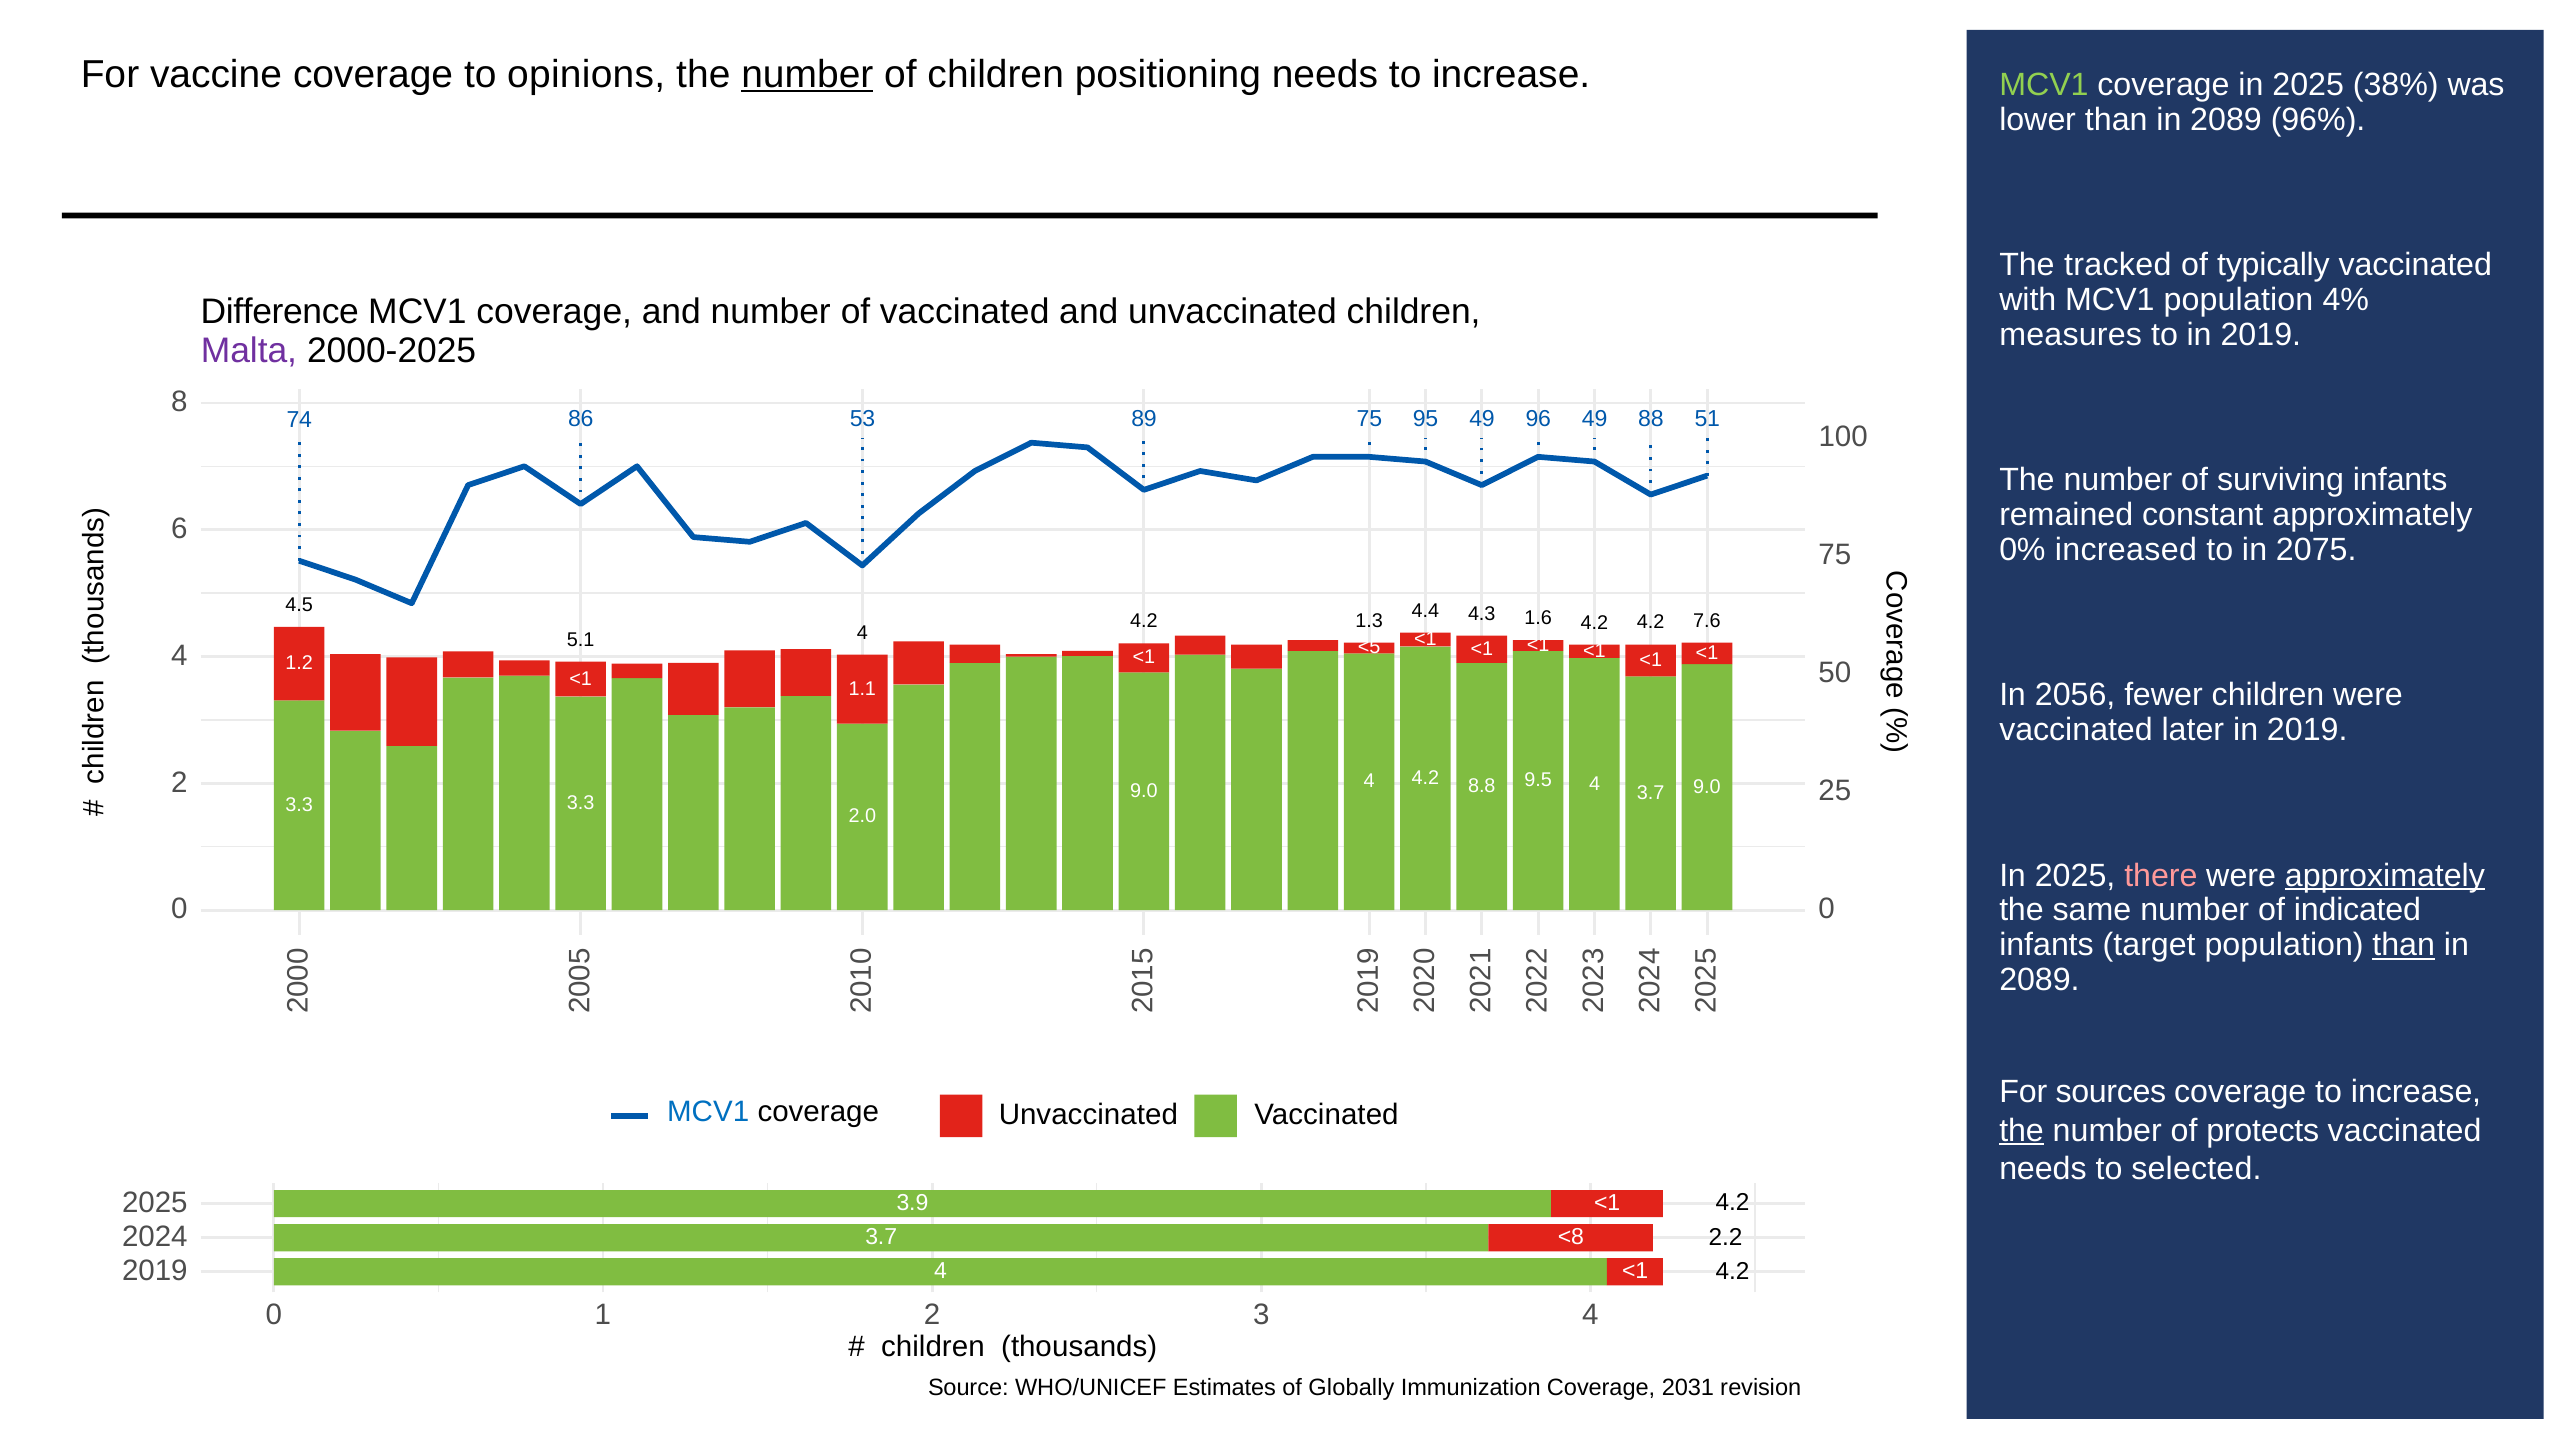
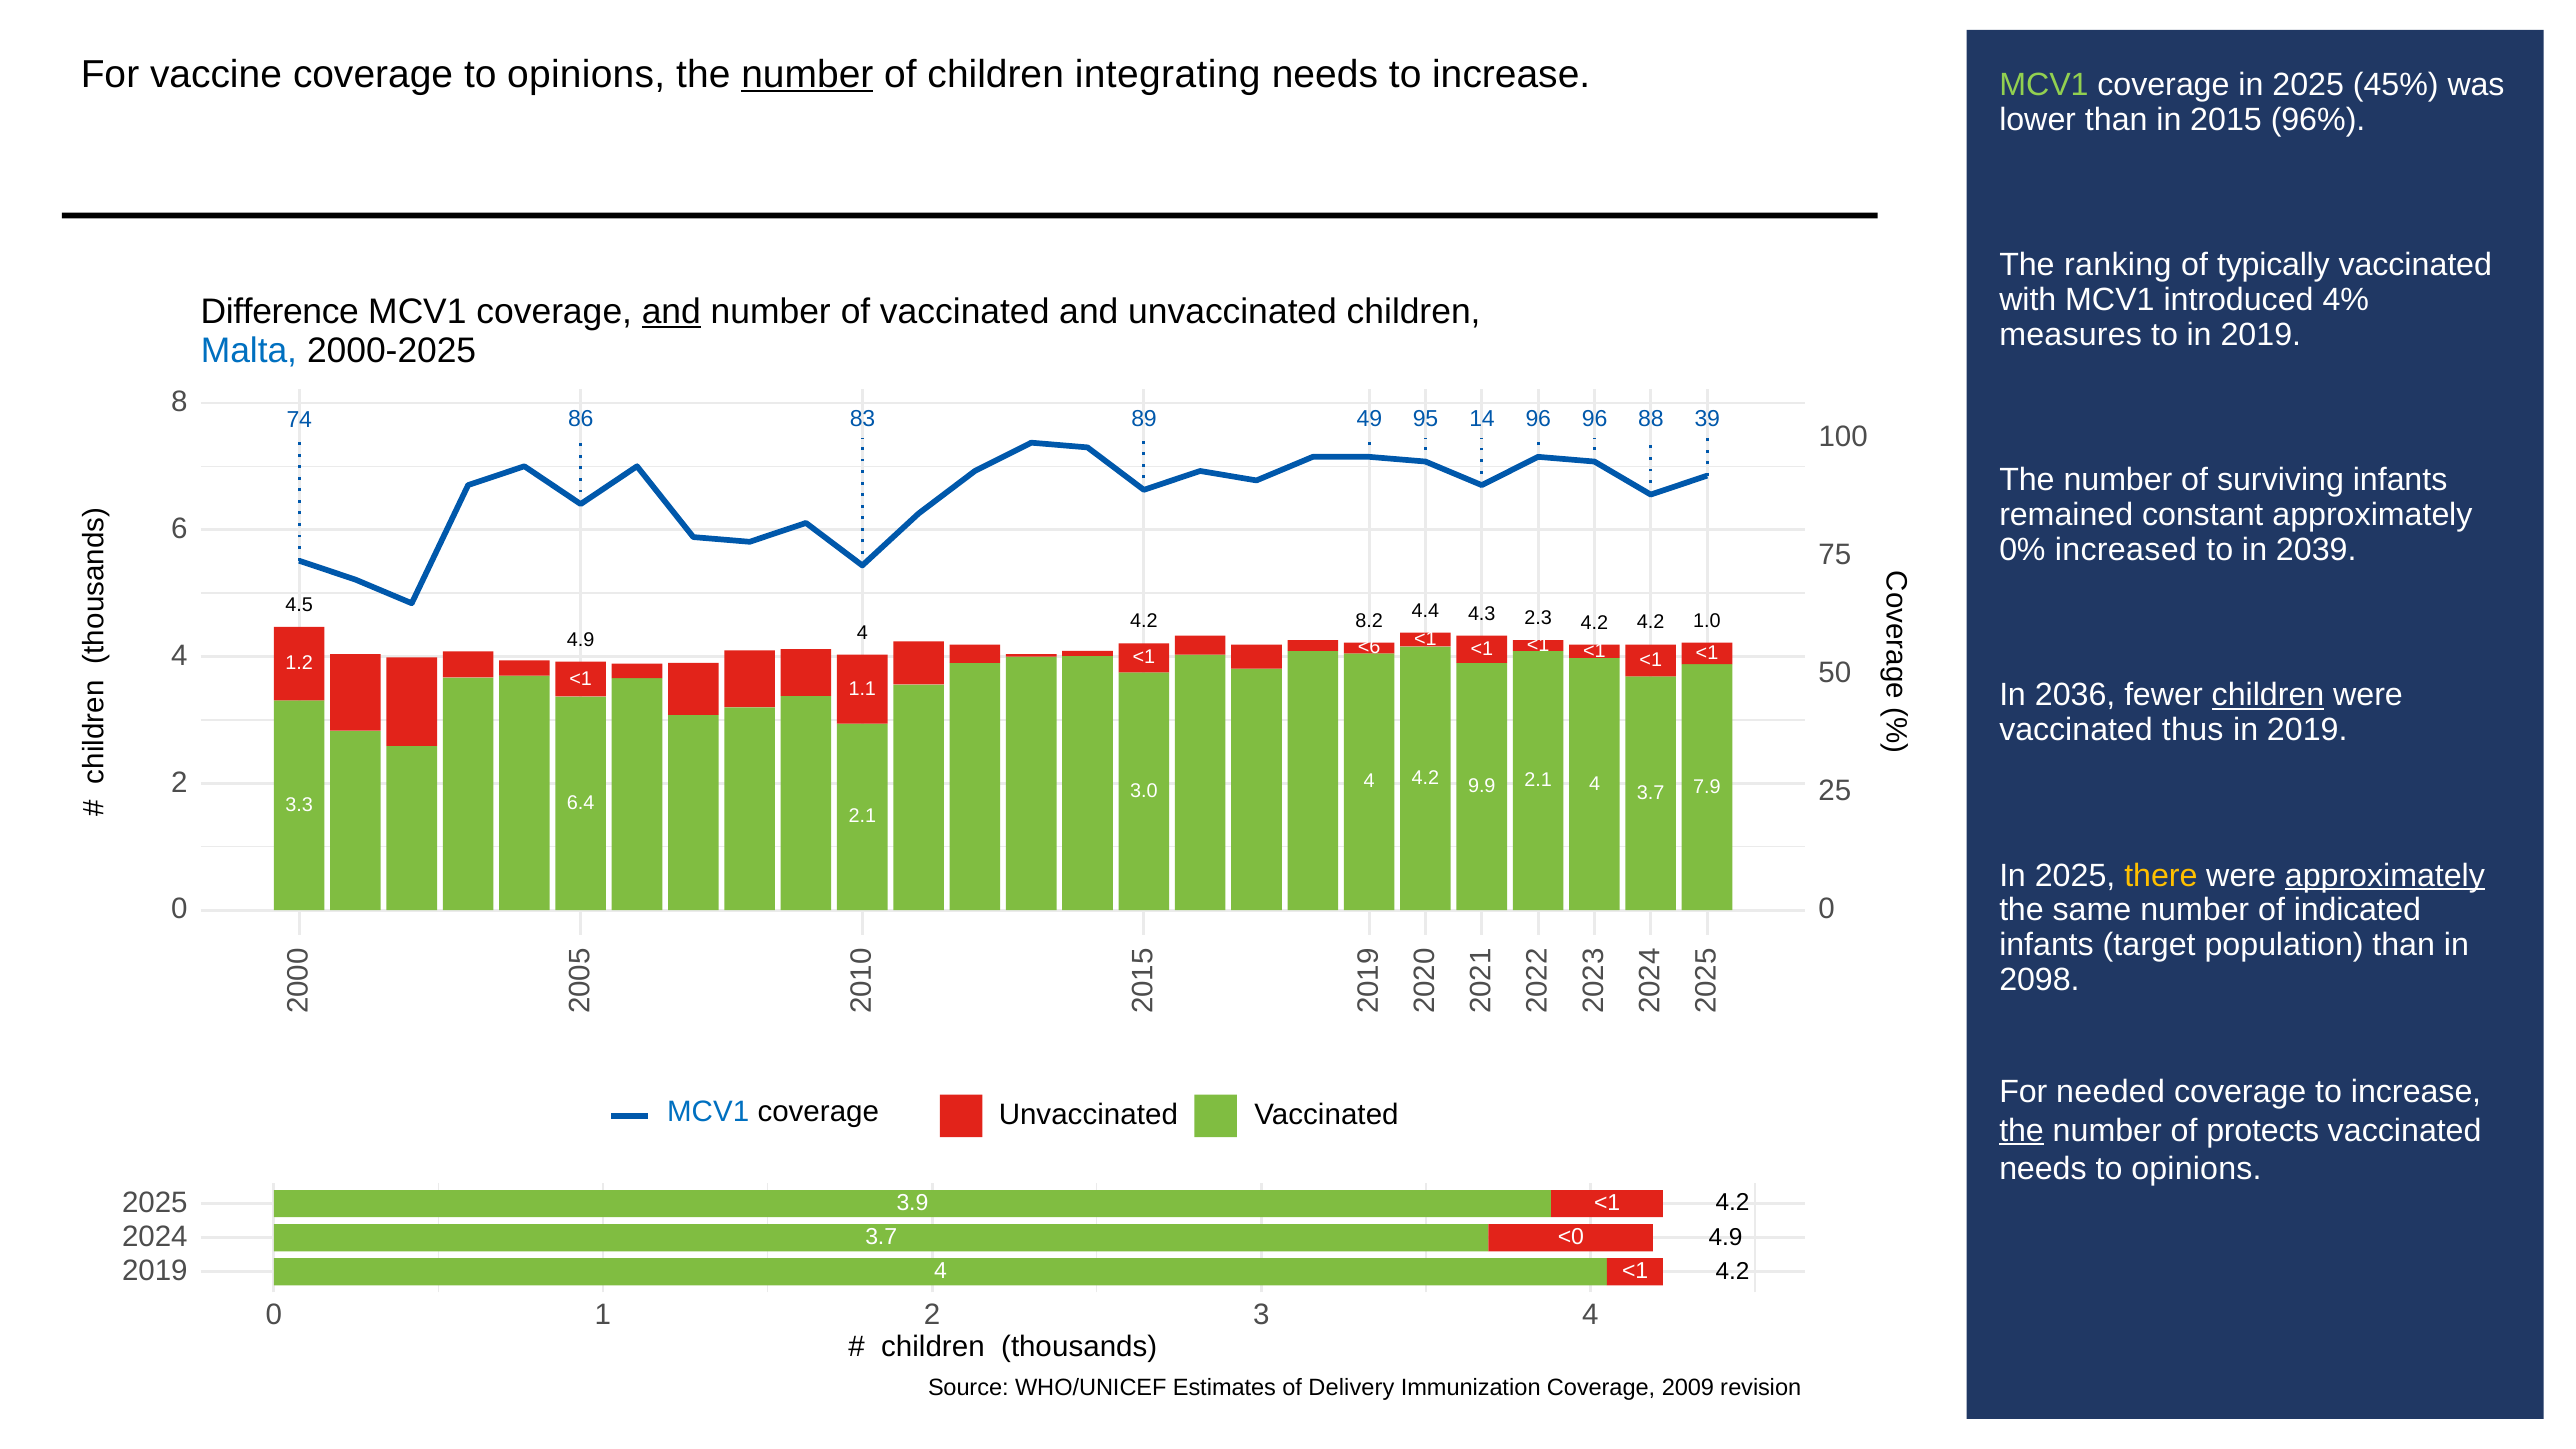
positioning: positioning -> integrating
38%: 38% -> 45%
lower than in 2089: 2089 -> 2015
tracked: tracked -> ranking
MCV1 population: population -> introduced
and at (671, 311) underline: none -> present
Malta colour: purple -> blue
53: 53 -> 83
89 75: 75 -> 49
95 49: 49 -> 14
96 49: 49 -> 96
51: 51 -> 39
2075: 2075 -> 2039
1.6: 1.6 -> 2.3
7.6: 7.6 -> 1.0
1.3: 1.3 -> 8.2
5.1 at (581, 640): 5.1 -> 4.9
<5: <5 -> <6
2056: 2056 -> 2036
children at (2268, 695) underline: none -> present
later: later -> thus
9.5 at (1538, 780): 9.5 -> 2.1
8.8: 8.8 -> 9.9
9.0 at (1707, 786): 9.0 -> 7.9
9.0 at (1144, 791): 9.0 -> 3.0
3.3 at (581, 803): 3.3 -> 6.4
2.0 at (862, 816): 2.0 -> 2.1
there colour: pink -> yellow
than at (2404, 945) underline: present -> none
2089 at (2039, 980): 2089 -> 2098
sources: sources -> needed
needs to selected: selected -> opinions
2.2 at (1726, 1237): 2.2 -> 4.9
<8: <8 -> <0
Globally: Globally -> Delivery
2031: 2031 -> 2009
